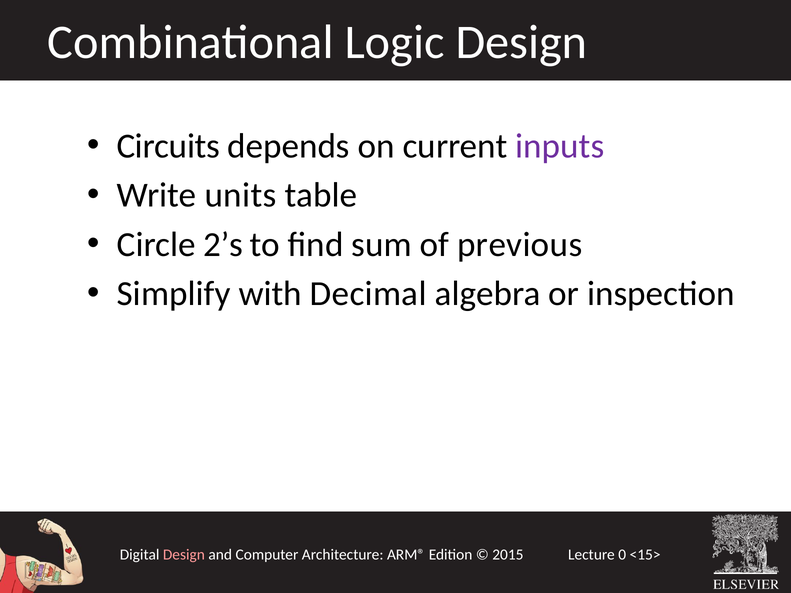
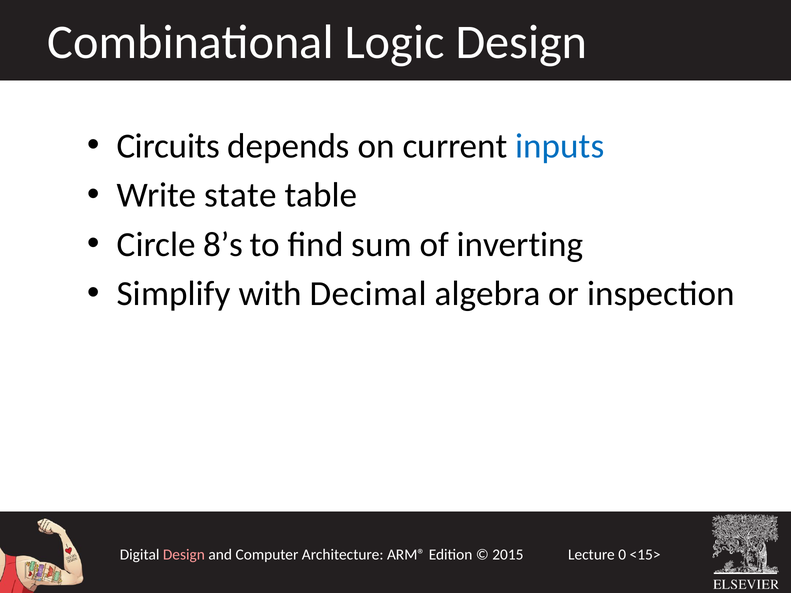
inputs colour: purple -> blue
units: units -> state
2’s: 2’s -> 8’s
previous: previous -> inverting
